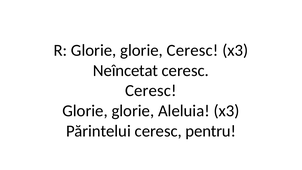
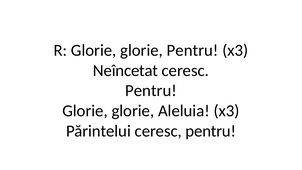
glorie Ceresc: Ceresc -> Pentru
Ceresc at (151, 91): Ceresc -> Pentru
